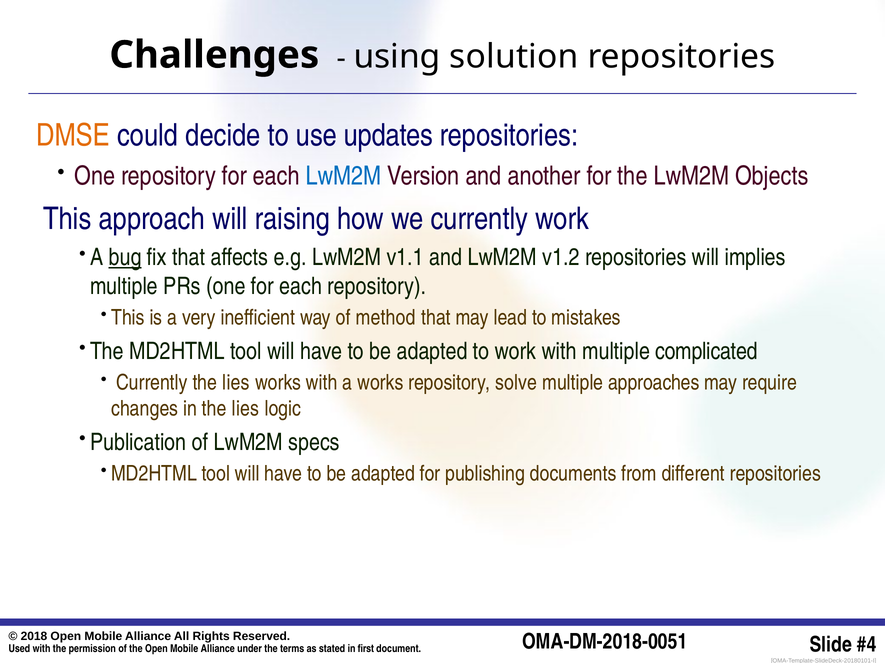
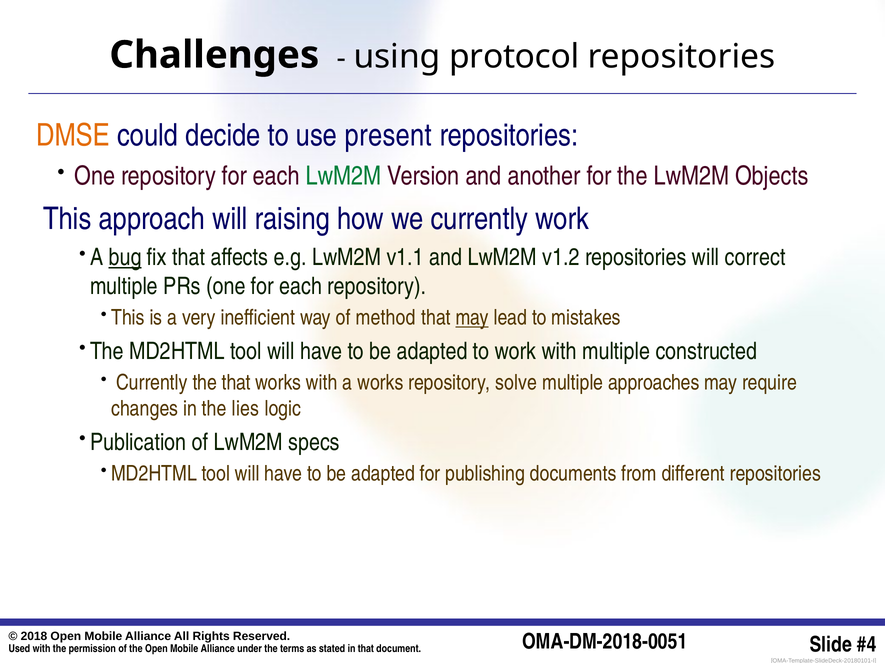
solution: solution -> protocol
updates: updates -> present
LwM2M at (344, 176) colour: blue -> green
implies: implies -> correct
may at (472, 318) underline: none -> present
complicated: complicated -> constructed
Currently the lies: lies -> that
in first: first -> that
